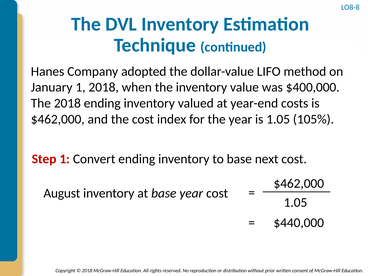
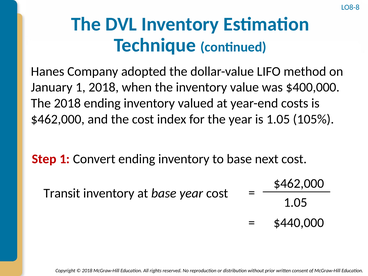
August: August -> Transit
